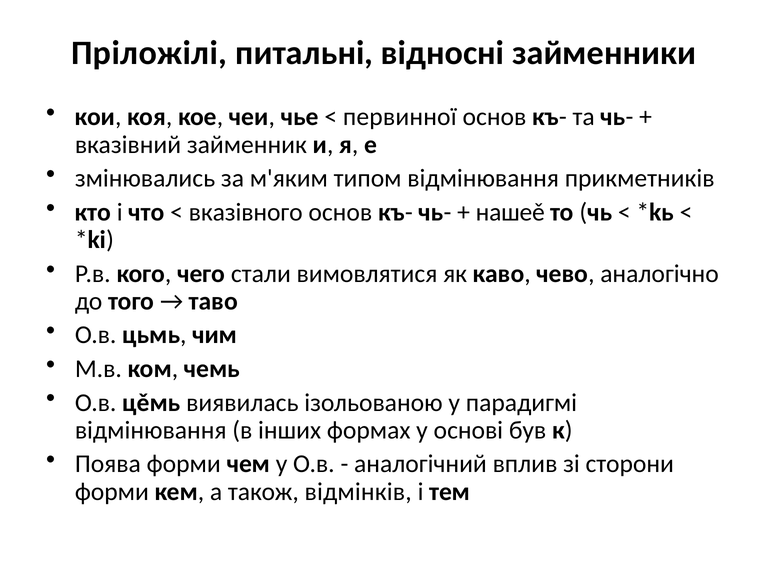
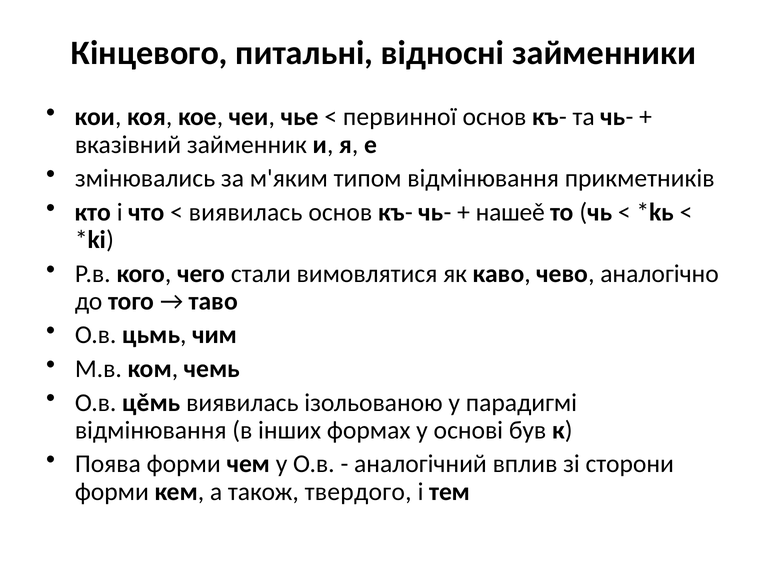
Пріложілі: Пріложілі -> Кінцевого
вказівного at (246, 212): вказівного -> виявилась
відмінків: відмінків -> твердого
